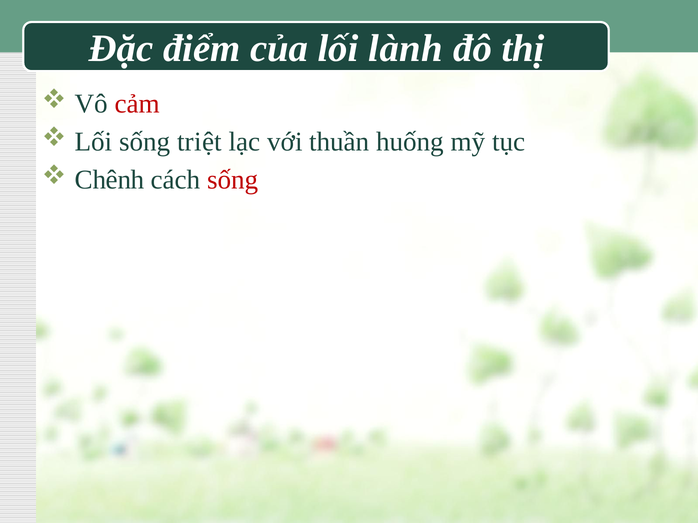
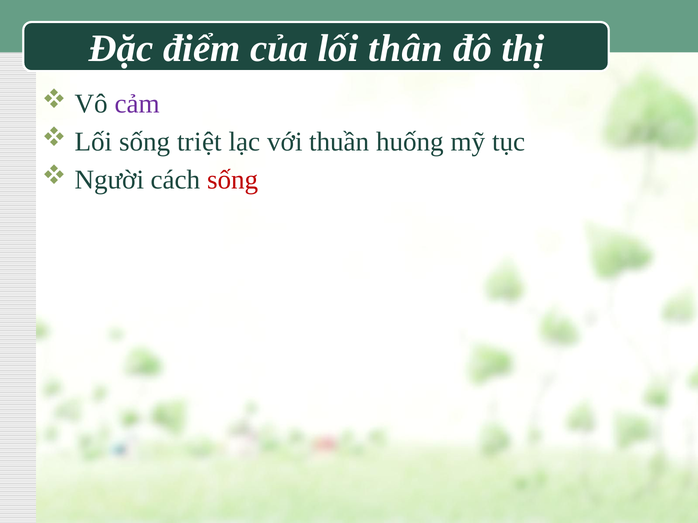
lành: lành -> thân
cảm colour: red -> purple
Chênh: Chênh -> Người
